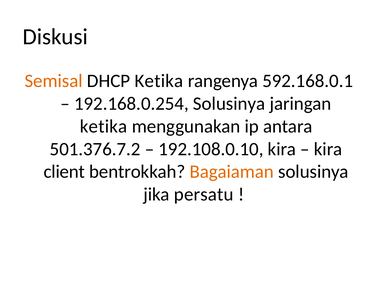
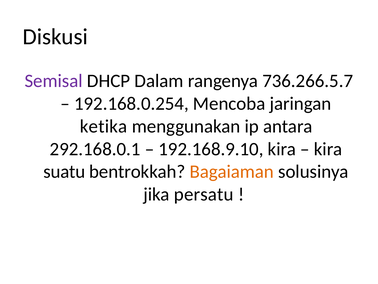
Semisal colour: orange -> purple
DHCP Ketika: Ketika -> Dalam
592.168.0.1: 592.168.0.1 -> 736.266.5.7
192.168.0.254 Solusinya: Solusinya -> Mencoba
501.376.7.2: 501.376.7.2 -> 292.168.0.1
192.108.0.10: 192.108.0.10 -> 192.168.9.10
client: client -> suatu
